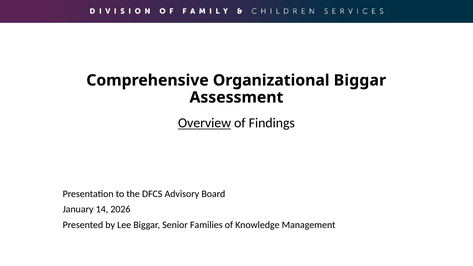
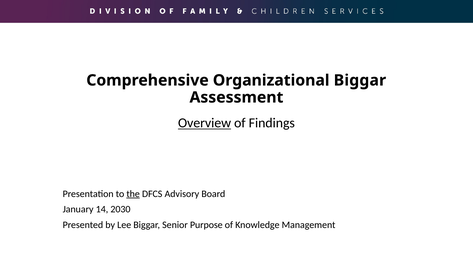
the underline: none -> present
2026: 2026 -> 2030
Families: Families -> Purpose
